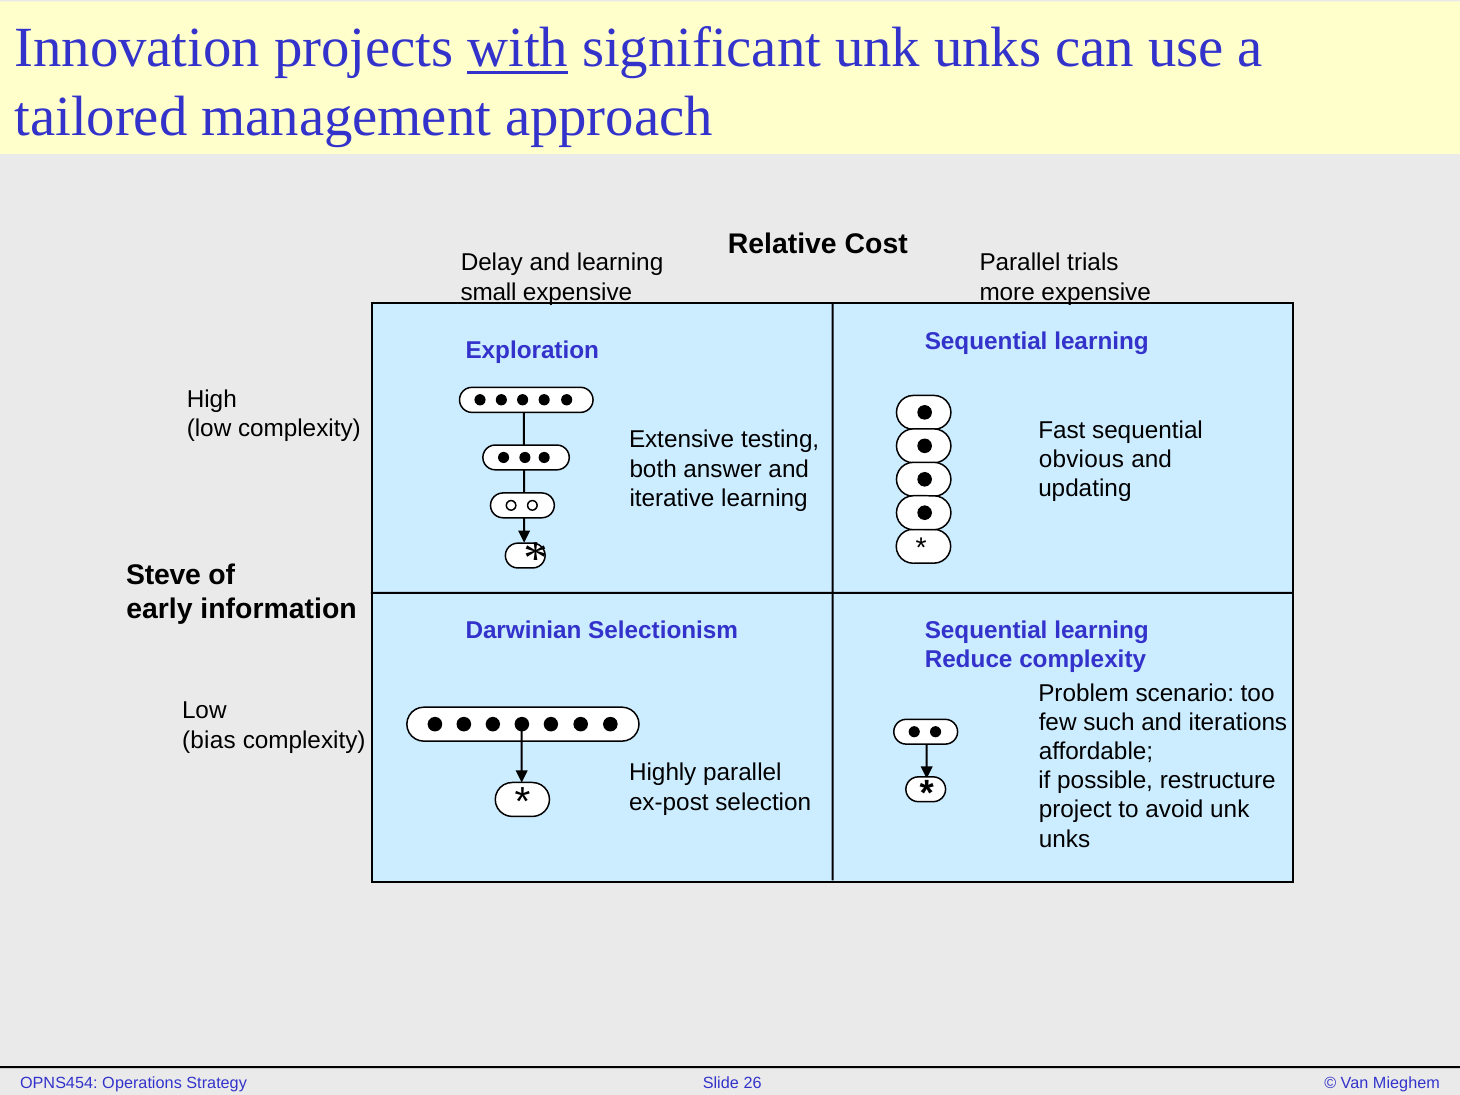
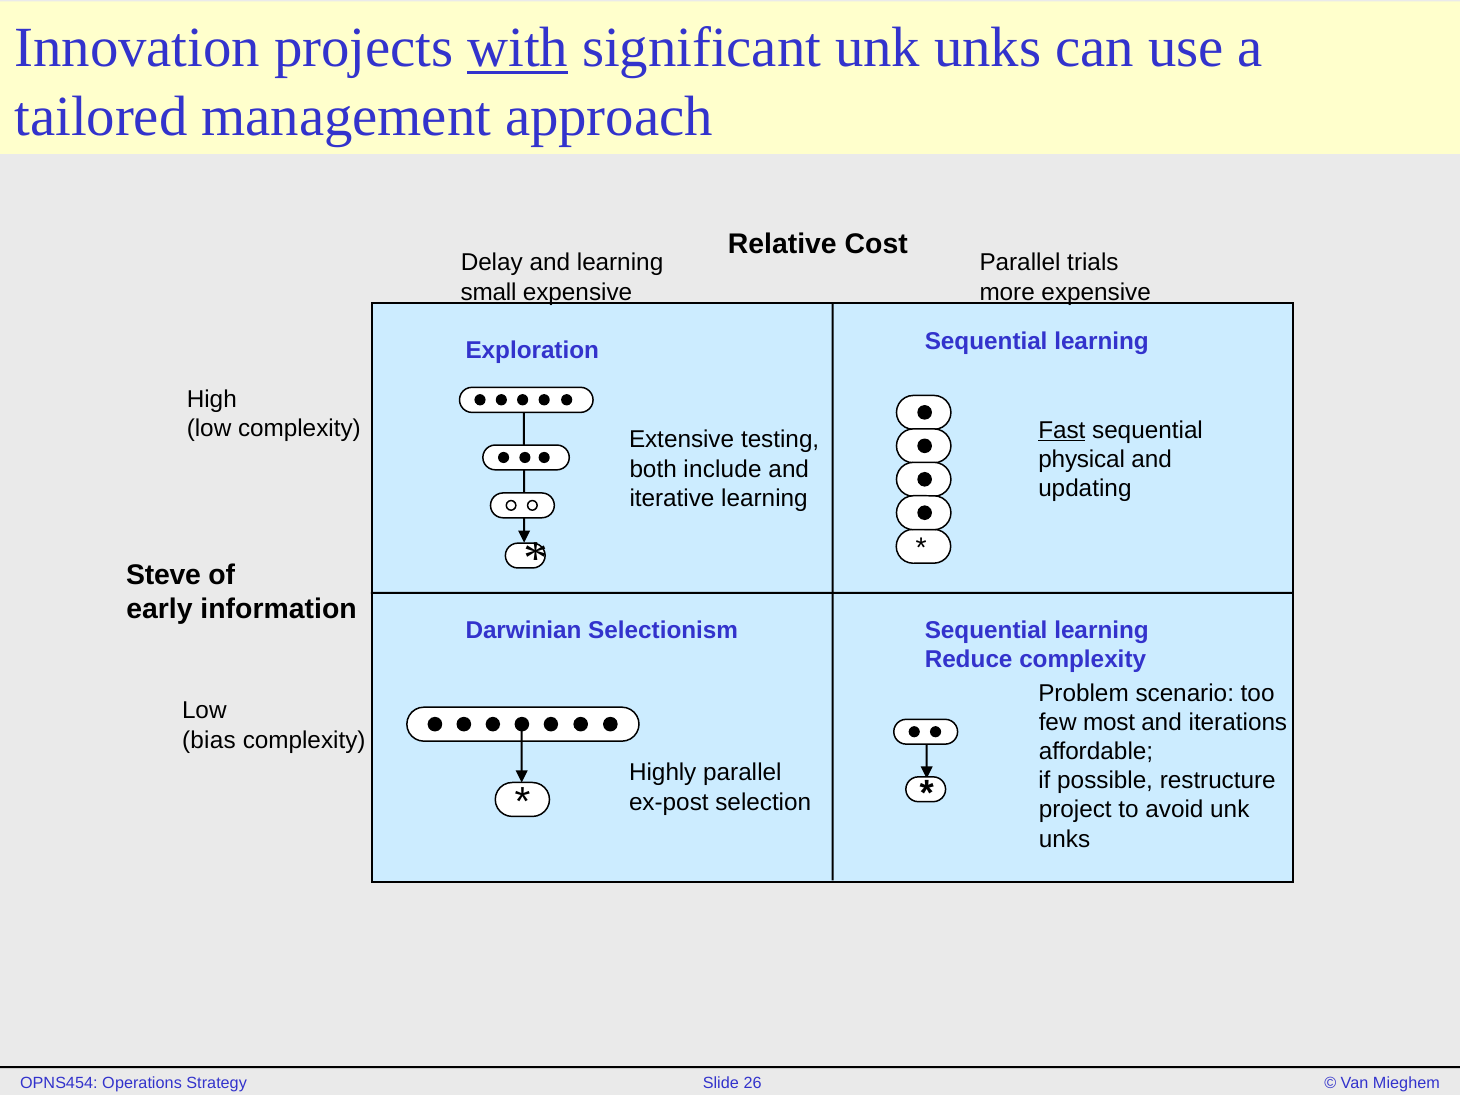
Fast underline: none -> present
obvious: obvious -> physical
answer: answer -> include
such: such -> most
